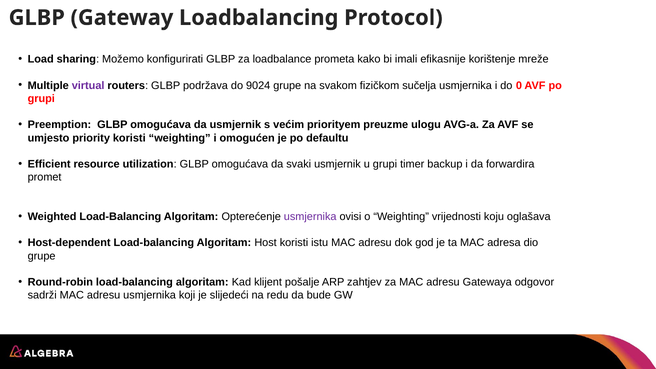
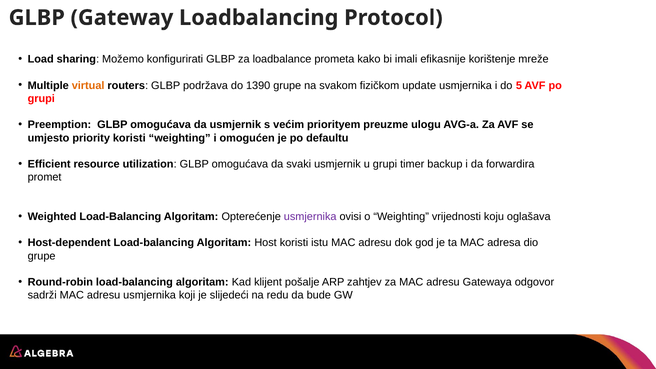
virtual colour: purple -> orange
9024: 9024 -> 1390
sučelja: sučelja -> update
0: 0 -> 5
